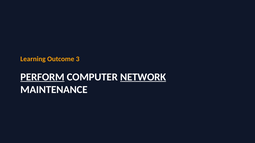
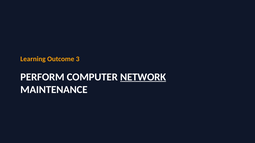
PERFORM underline: present -> none
